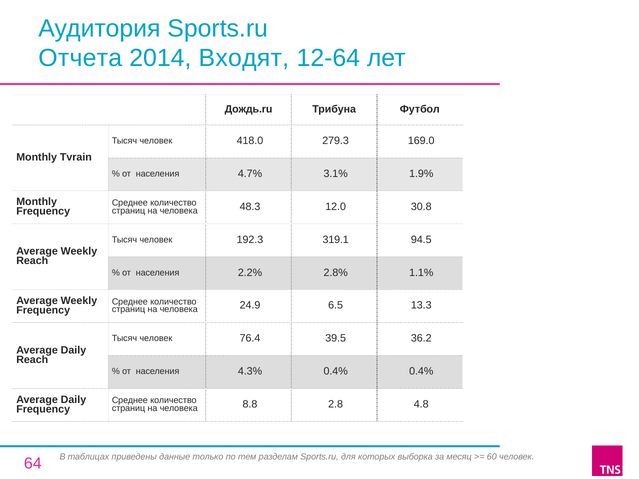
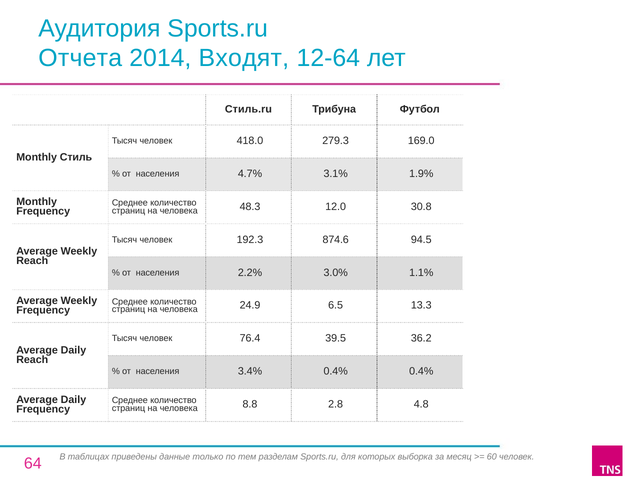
Дождь.ru: Дождь.ru -> Стиль.ru
Tvrain: Tvrain -> Стиль
319.1: 319.1 -> 874.6
2.8%: 2.8% -> 3.0%
4.3%: 4.3% -> 3.4%
